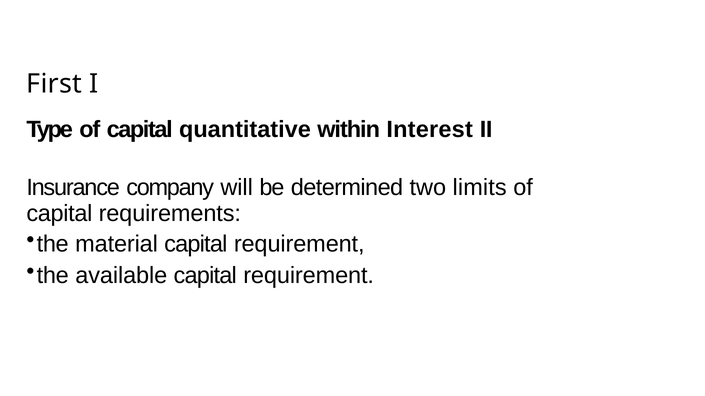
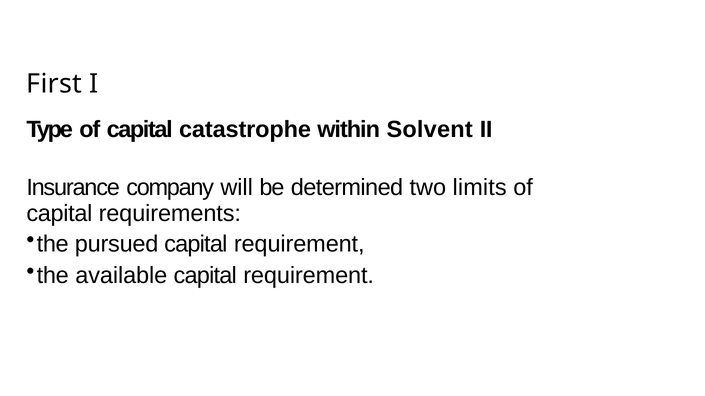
quantitative: quantitative -> catastrophe
Interest: Interest -> Solvent
material: material -> pursued
